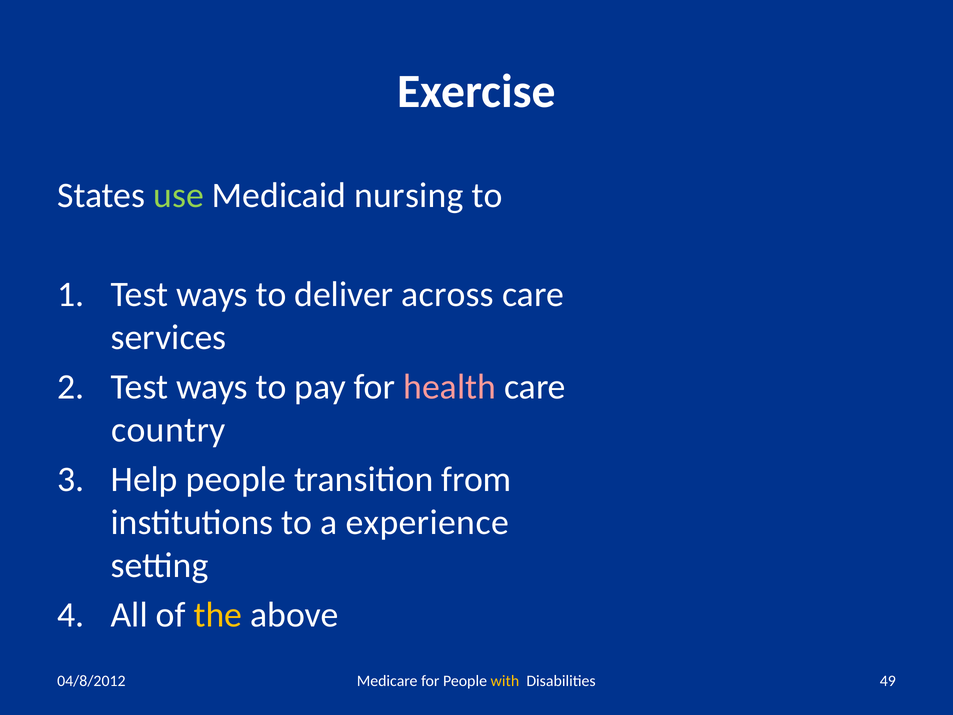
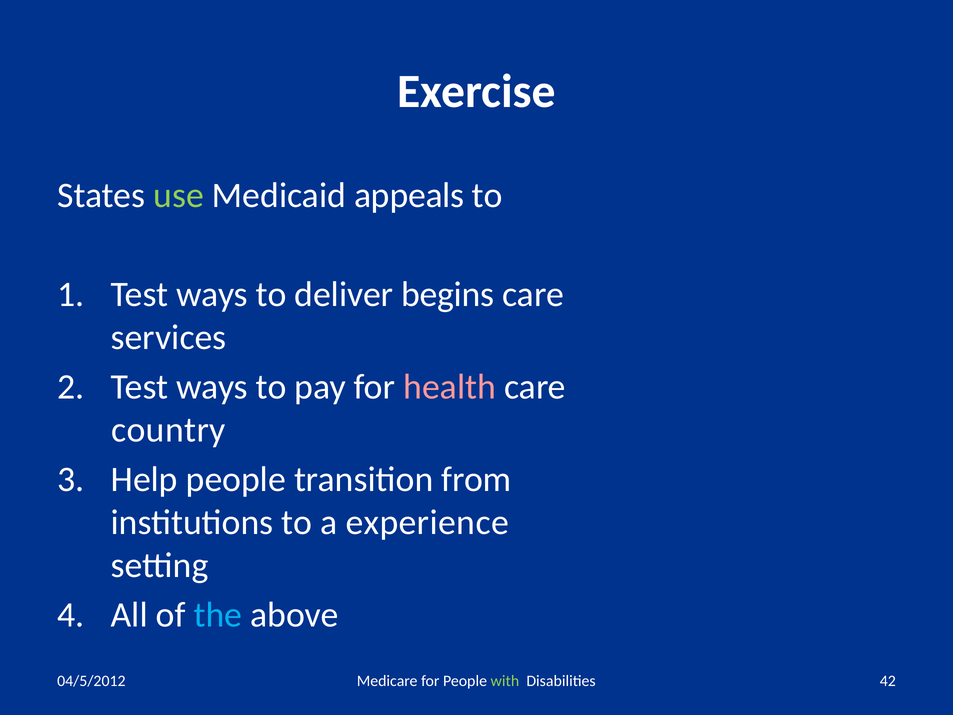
nursing: nursing -> appeals
across: across -> begins
the colour: yellow -> light blue
04/8/2012: 04/8/2012 -> 04/5/2012
with colour: yellow -> light green
49: 49 -> 42
